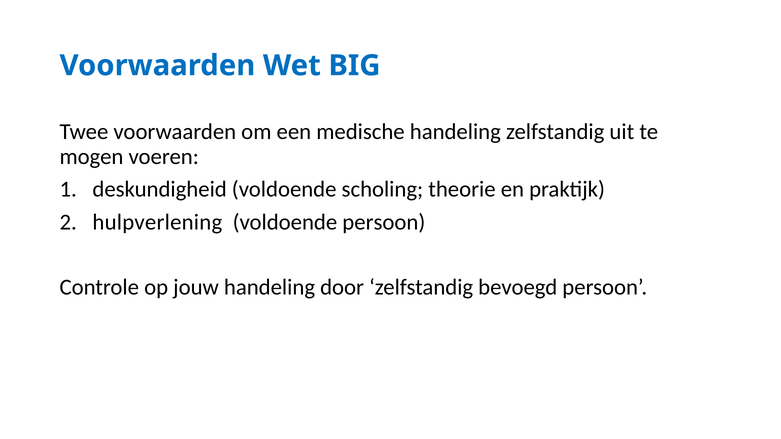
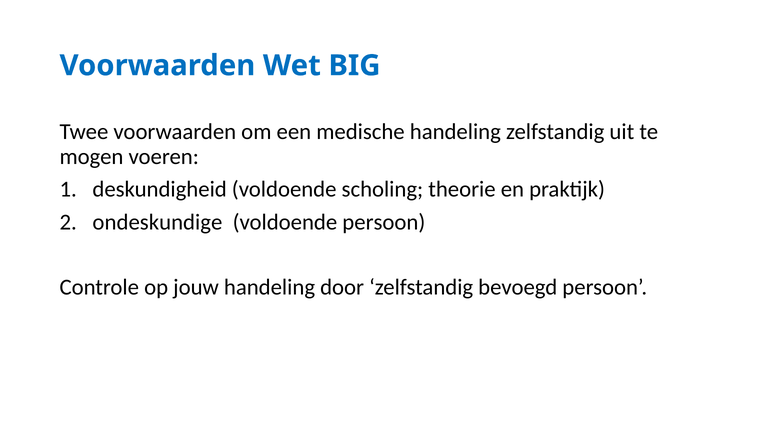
hulpverlening: hulpverlening -> ondeskundige
